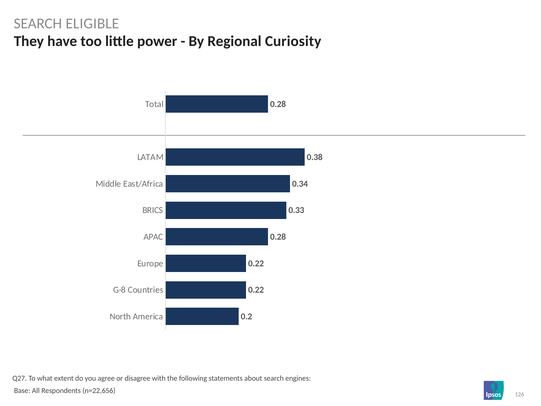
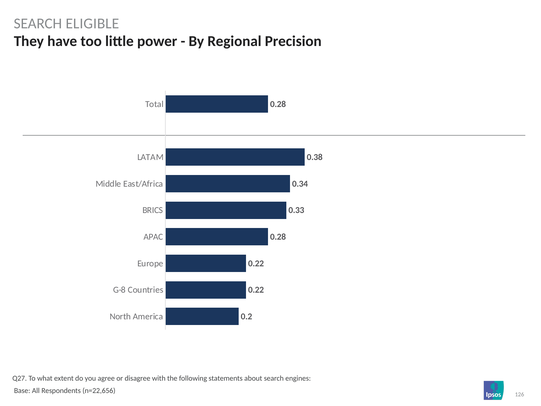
Curiosity: Curiosity -> Precision
